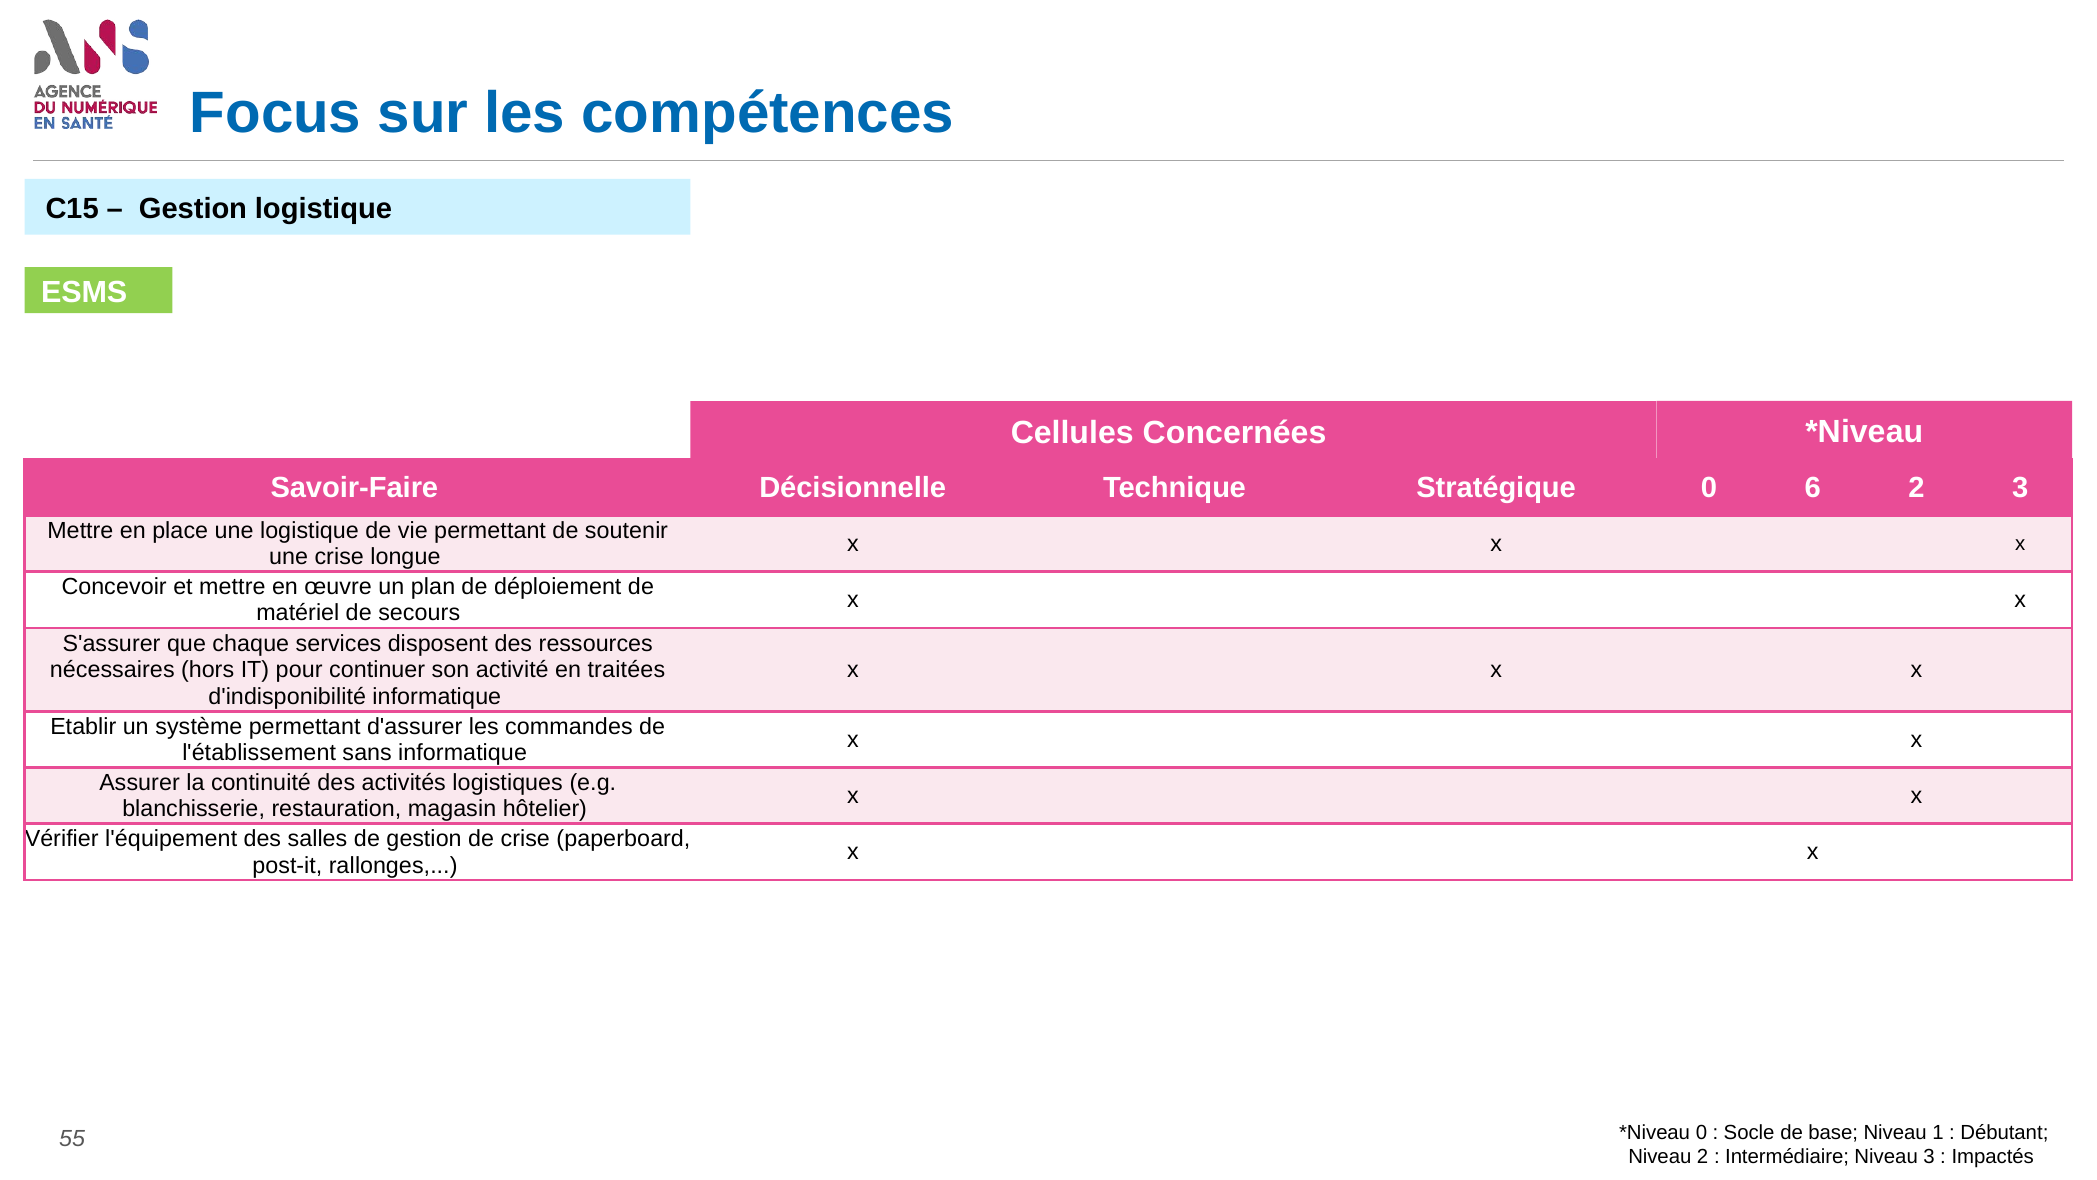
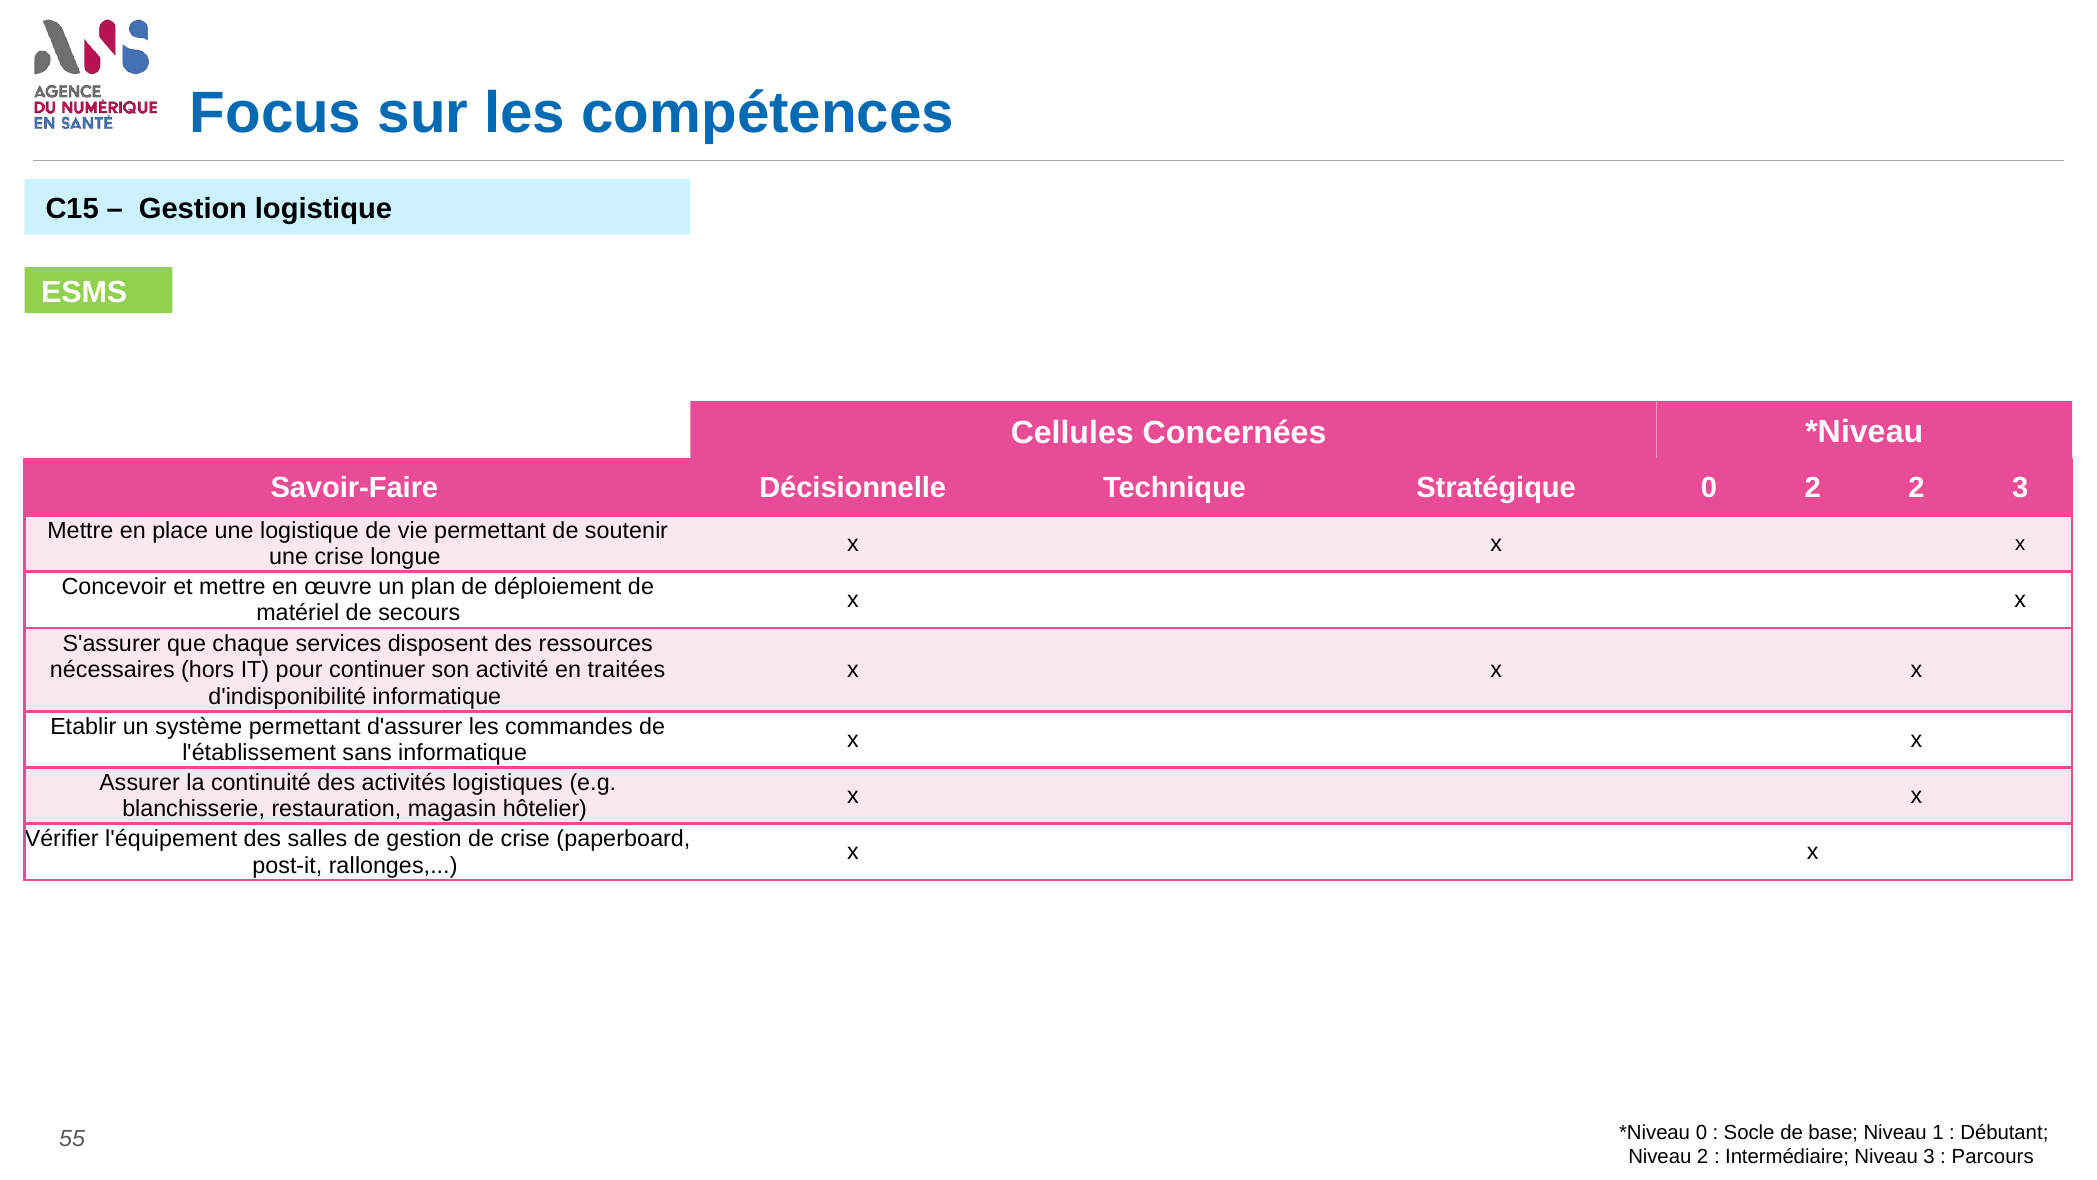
0 6: 6 -> 2
Impactés: Impactés -> Parcours
